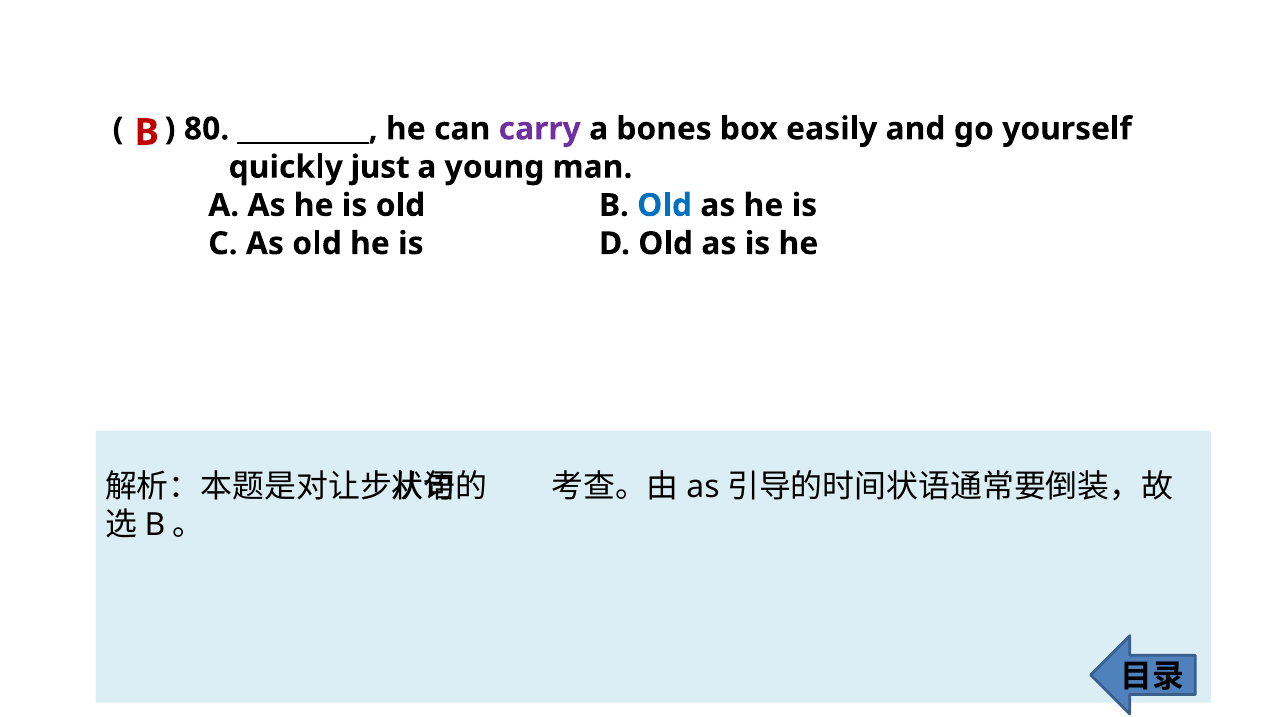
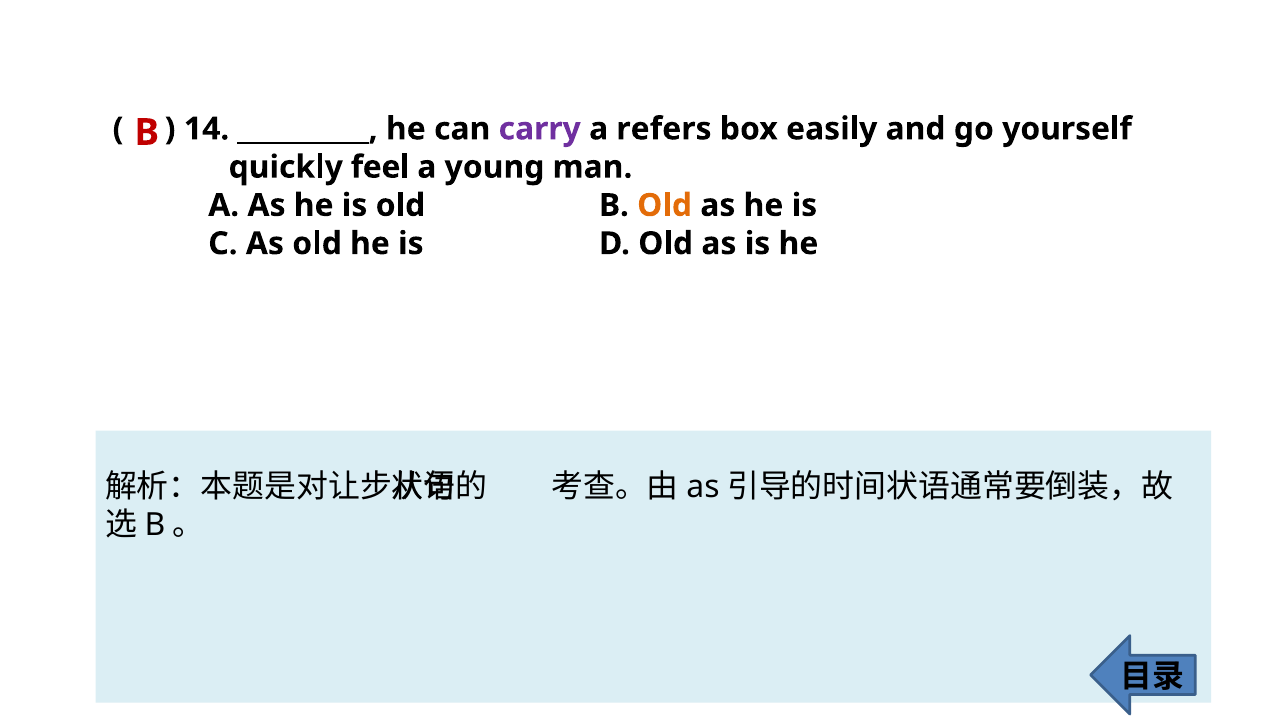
80: 80 -> 14
bones: bones -> refers
just: just -> feel
Old at (665, 205) colour: blue -> orange
